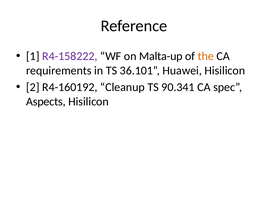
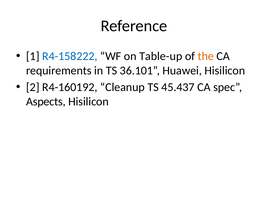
R4-158222 colour: purple -> blue
Malta-up: Malta-up -> Table-up
90.341: 90.341 -> 45.437
